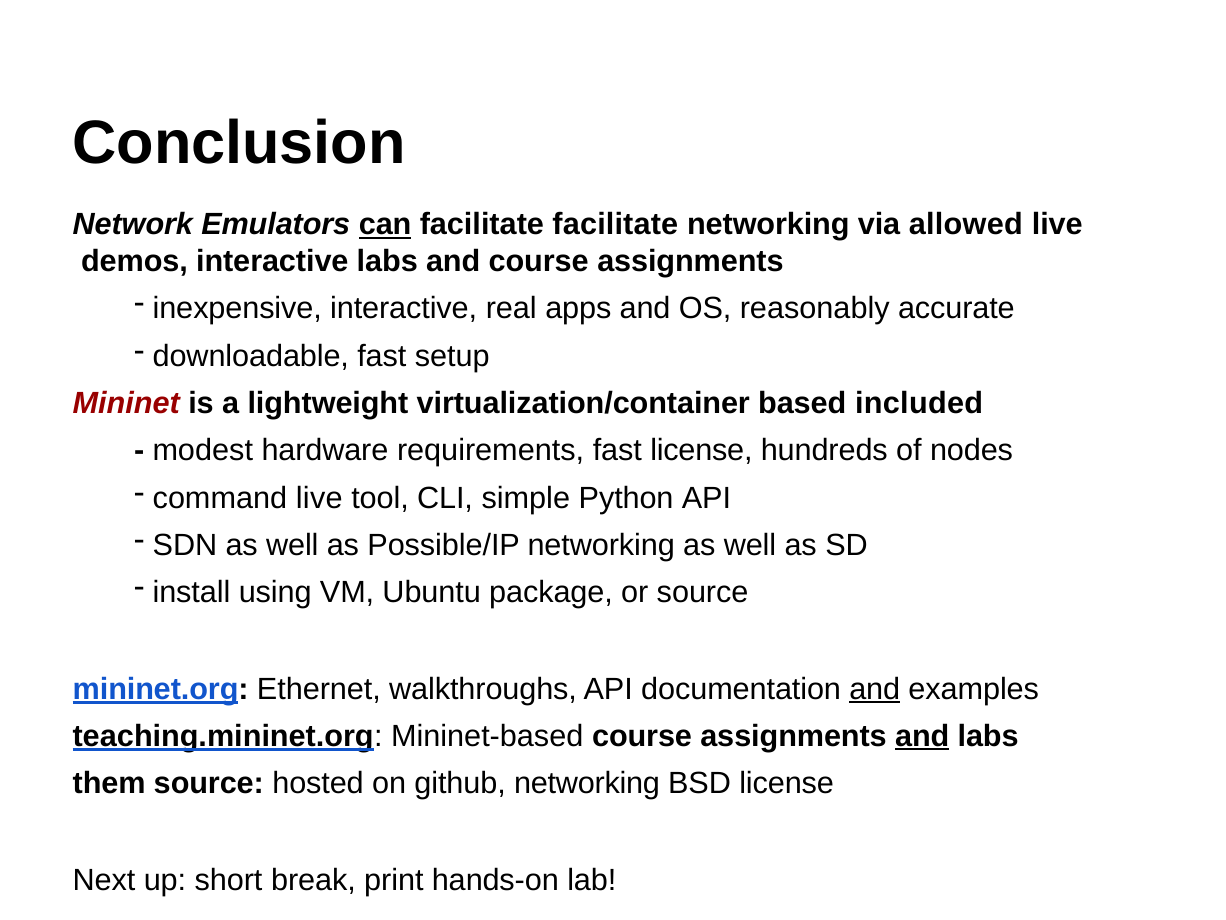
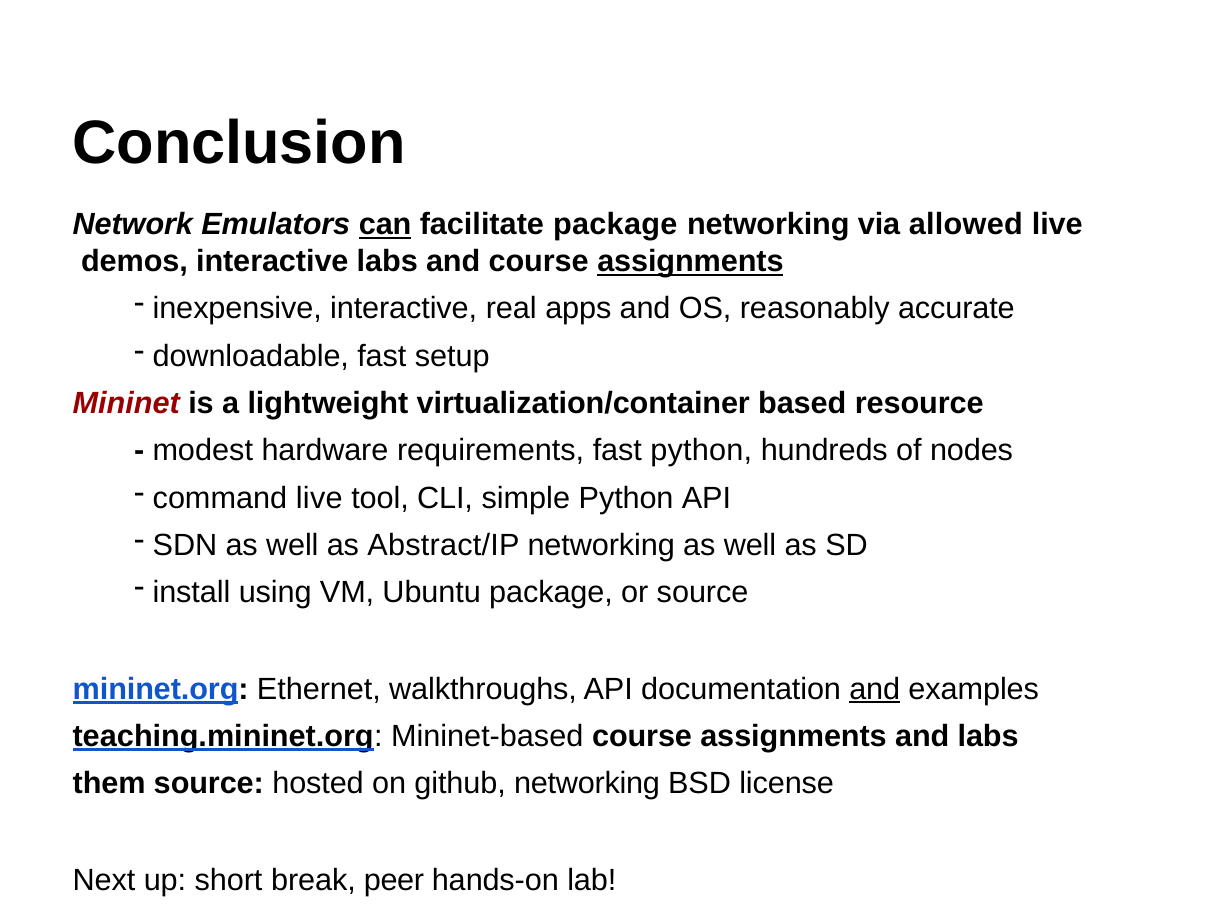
facilitate facilitate: facilitate -> package
assignments at (690, 261) underline: none -> present
included: included -> resource
fast license: license -> python
Possible/IP: Possible/IP -> Abstract/IP
and at (922, 736) underline: present -> none
print: print -> peer
